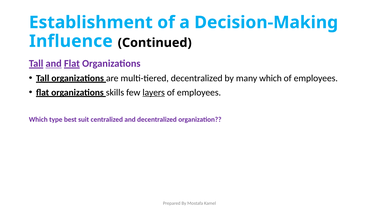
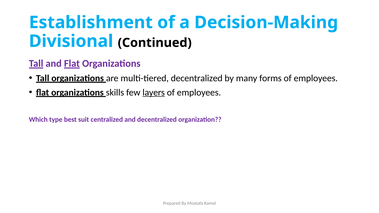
Influence: Influence -> Divisional
and at (54, 64) underline: present -> none
many which: which -> forms
